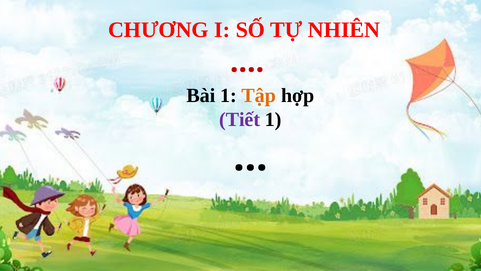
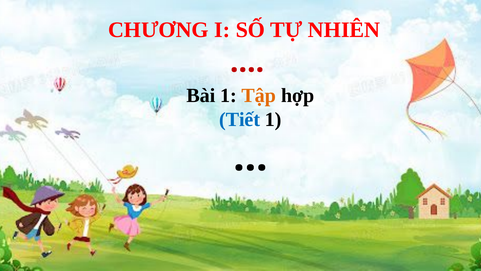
Tiết colour: purple -> blue
